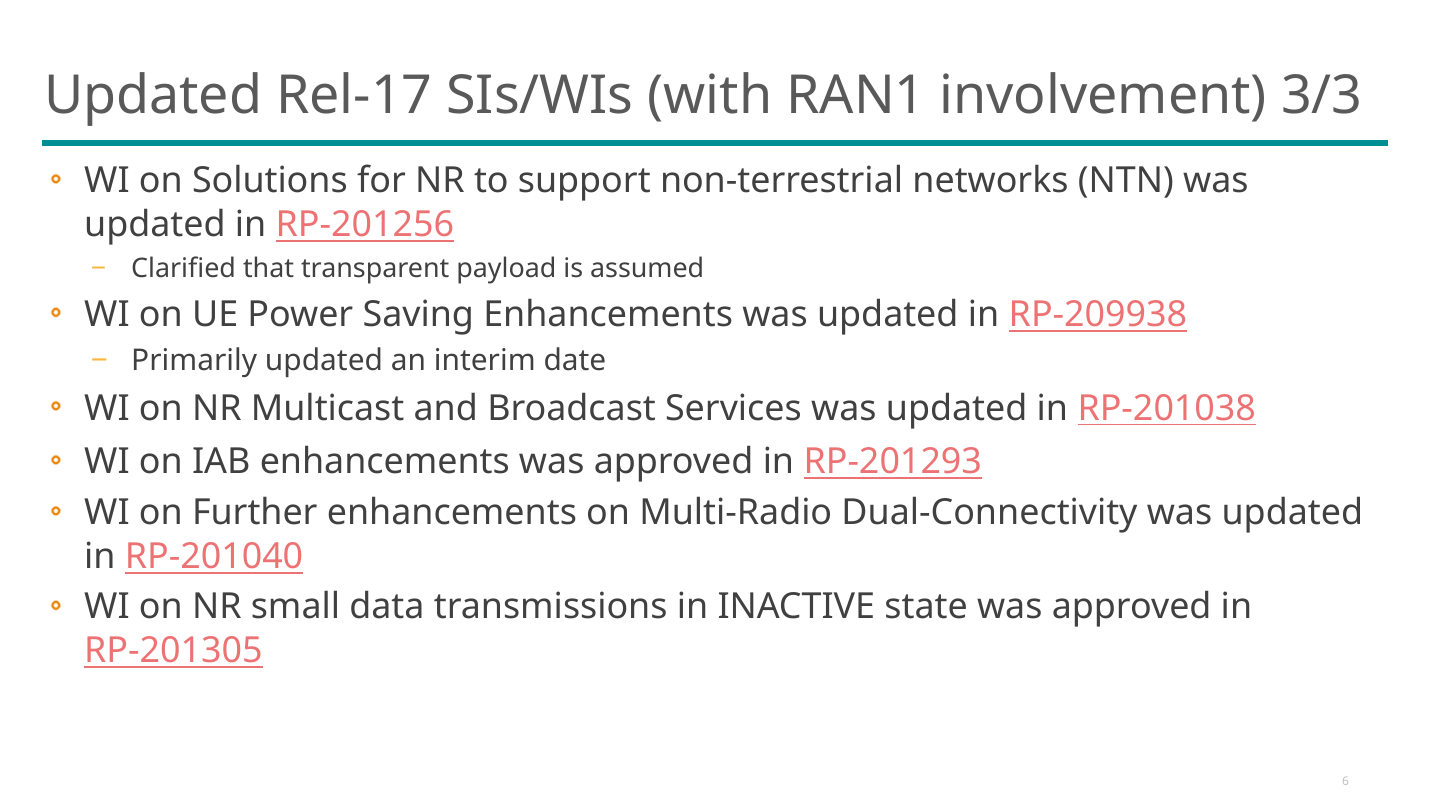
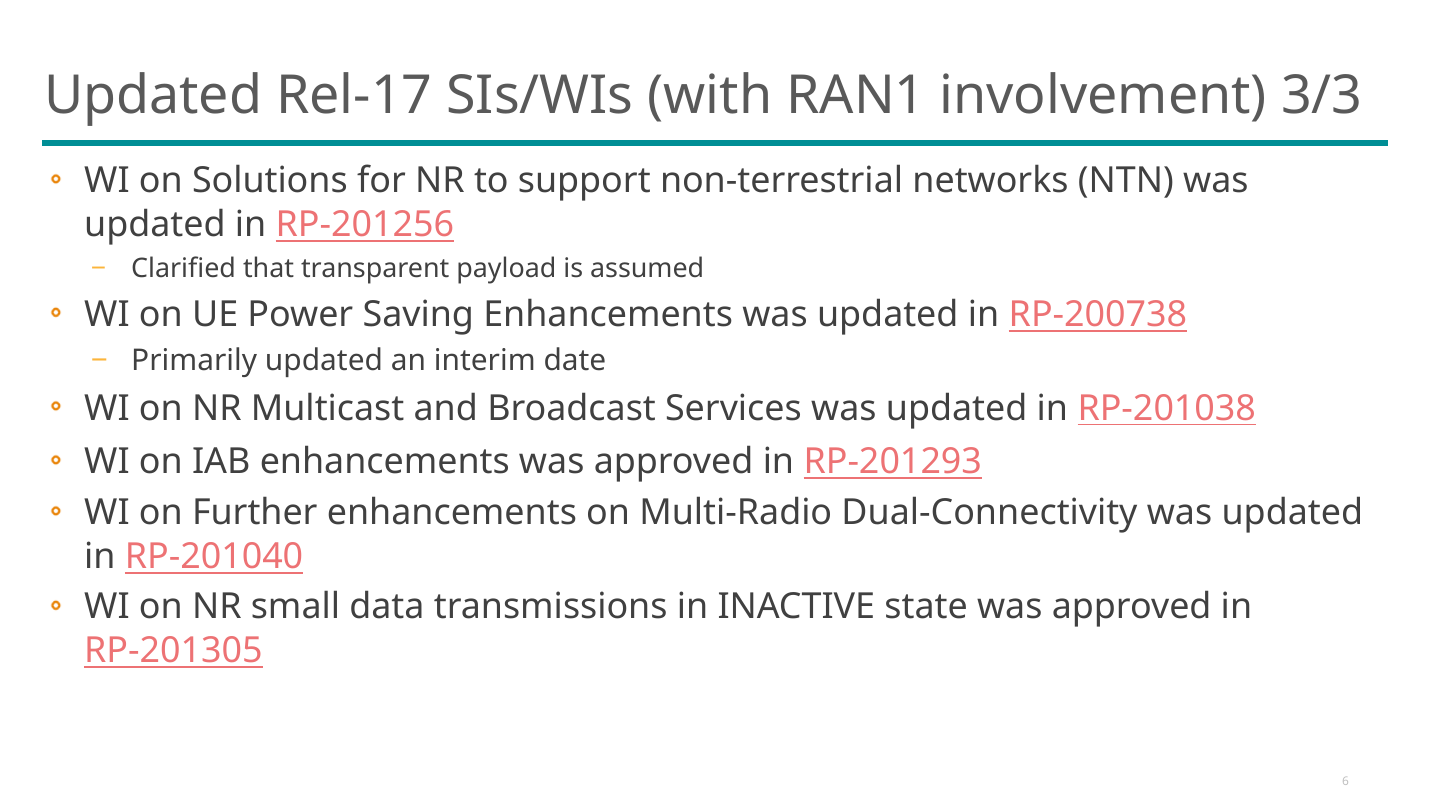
RP-209938: RP-209938 -> RP-200738
